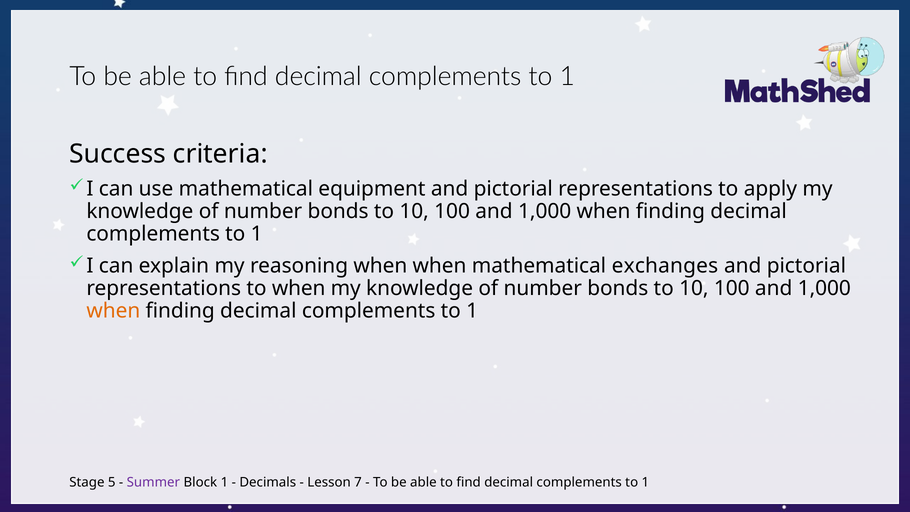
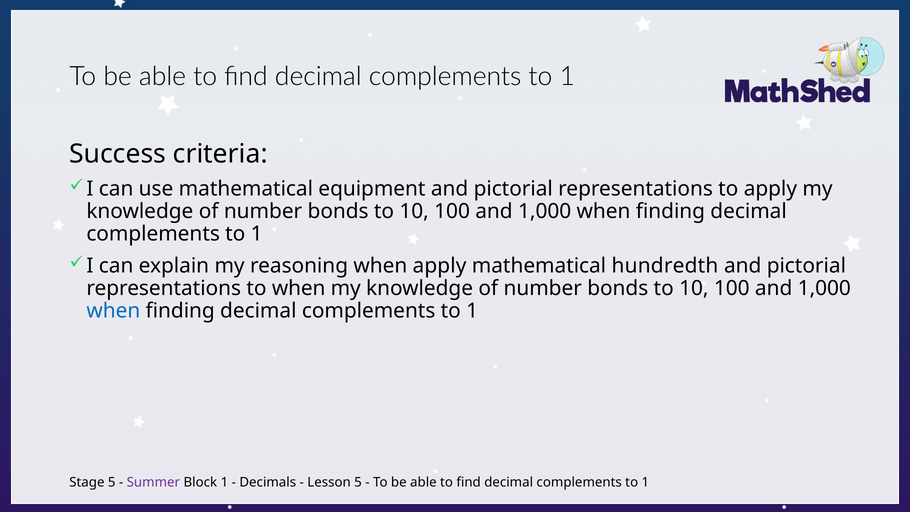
when when: when -> apply
exchanges: exchanges -> hundredth
when at (113, 311) colour: orange -> blue
Lesson 7: 7 -> 5
